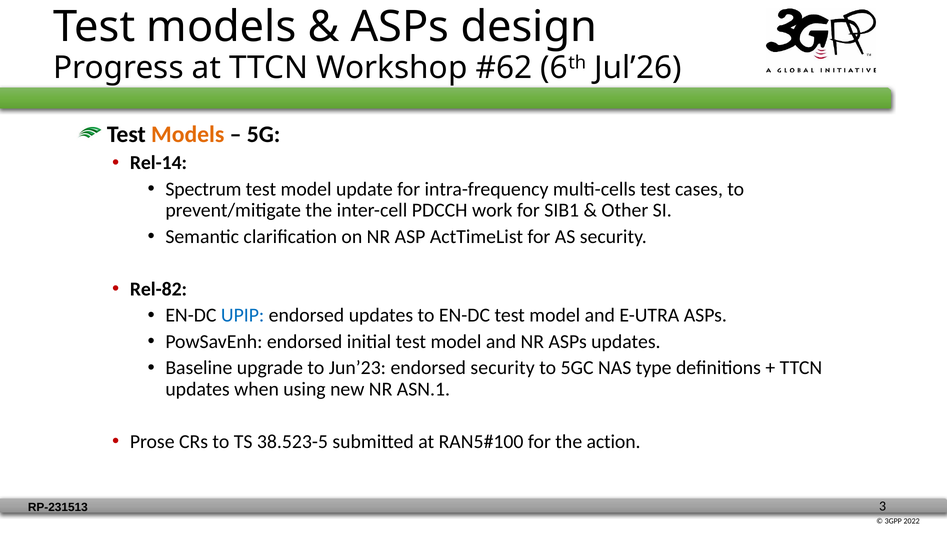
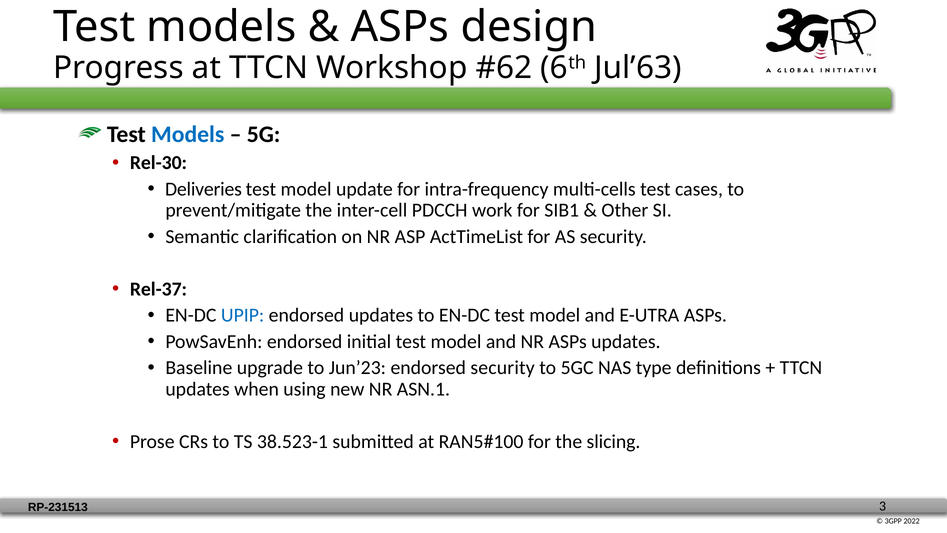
Jul’26: Jul’26 -> Jul’63
Models at (188, 134) colour: orange -> blue
Rel-14: Rel-14 -> Rel-30
Spectrum: Spectrum -> Deliveries
Rel-82: Rel-82 -> Rel-37
38.523-5: 38.523-5 -> 38.523-1
action: action -> slicing
